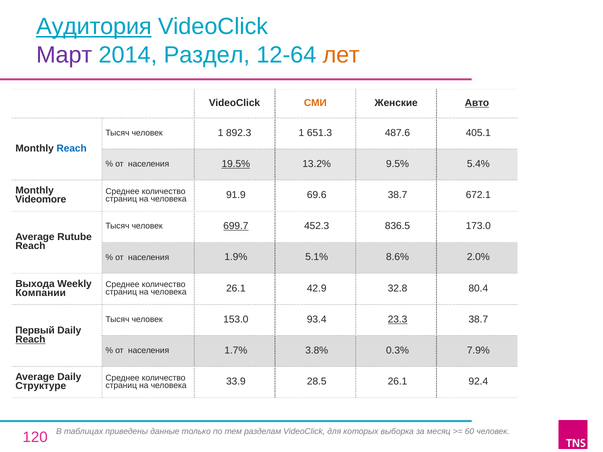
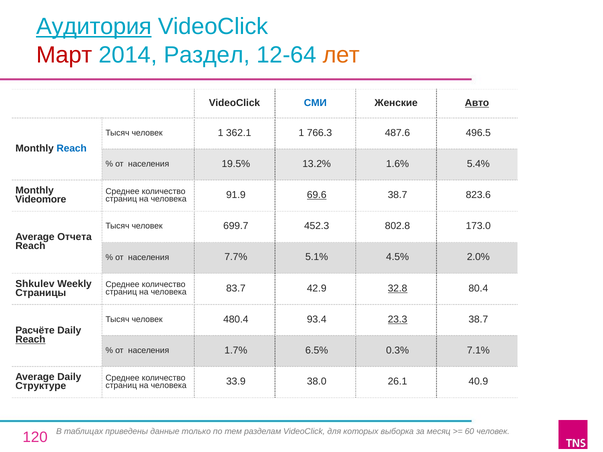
Март colour: purple -> red
СМИ colour: orange -> blue
892.3: 892.3 -> 362.1
651.3: 651.3 -> 766.3
405.1: 405.1 -> 496.5
19.5% underline: present -> none
9.5%: 9.5% -> 1.6%
69.6 underline: none -> present
672.1: 672.1 -> 823.6
699.7 underline: present -> none
836.5: 836.5 -> 802.8
Rutube: Rutube -> Отчета
1.9%: 1.9% -> 7.7%
8.6%: 8.6% -> 4.5%
Выхода: Выхода -> Shkulev
Компании: Компании -> Страницы
человека 26.1: 26.1 -> 83.7
32.8 underline: none -> present
153.0: 153.0 -> 480.4
Первый: Первый -> Расчёте
3.8%: 3.8% -> 6.5%
7.9%: 7.9% -> 7.1%
28.5: 28.5 -> 38.0
92.4: 92.4 -> 40.9
